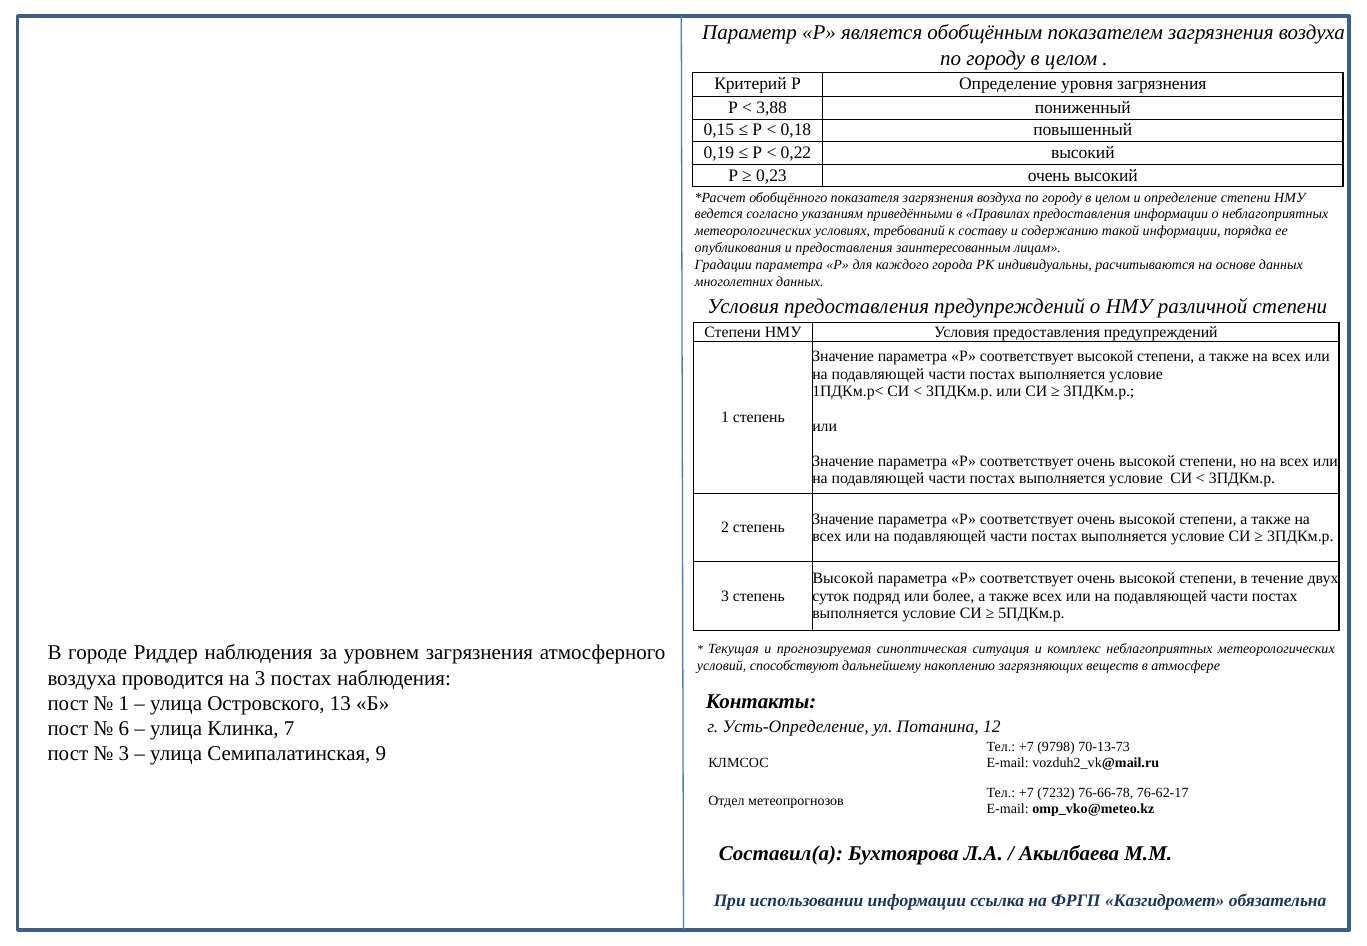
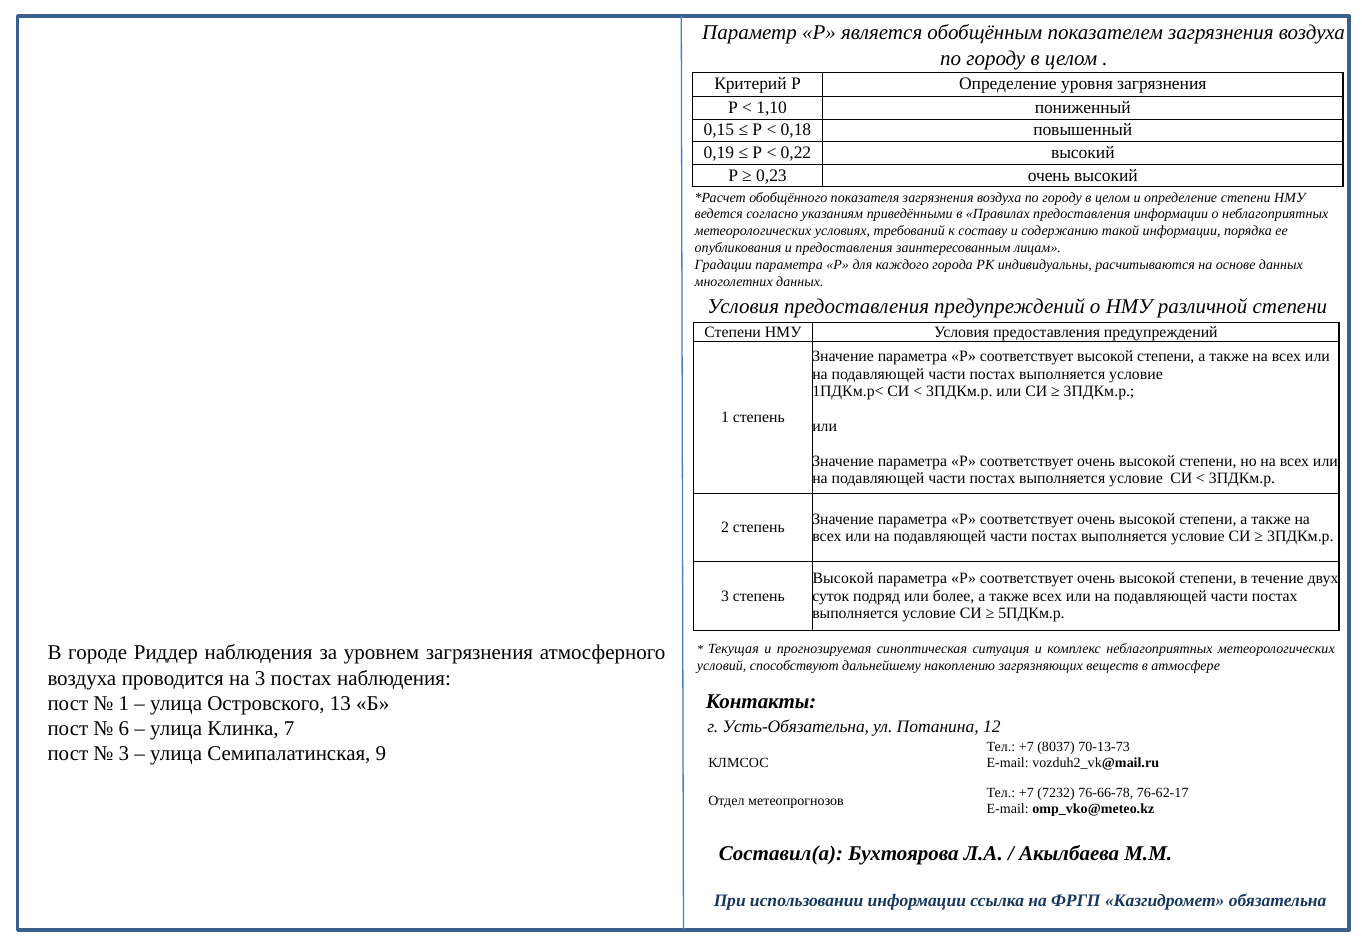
3,88: 3,88 -> 1,10
Усть-Определение: Усть-Определение -> Усть-Обязательна
9798: 9798 -> 8037
